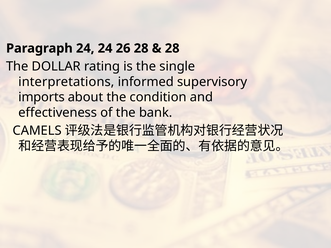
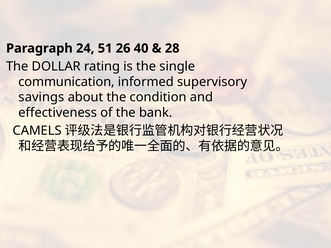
24 24: 24 -> 51
26 28: 28 -> 40
interpretations: interpretations -> communication
imports: imports -> savings
